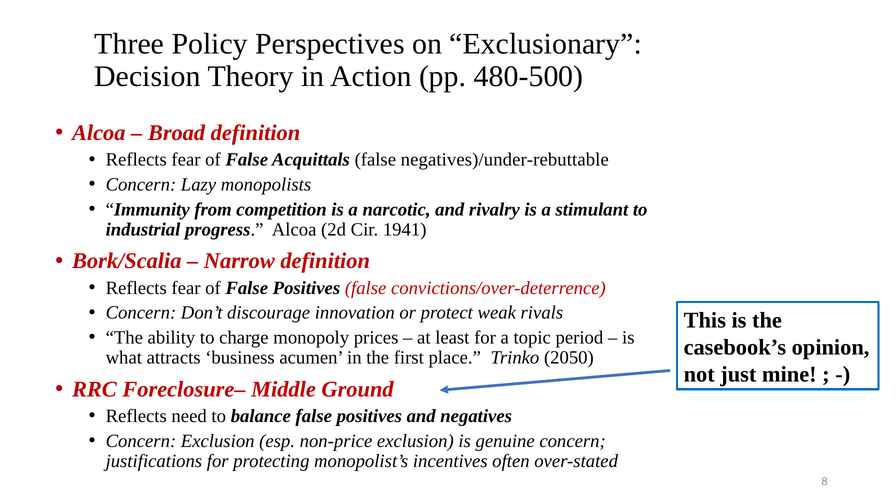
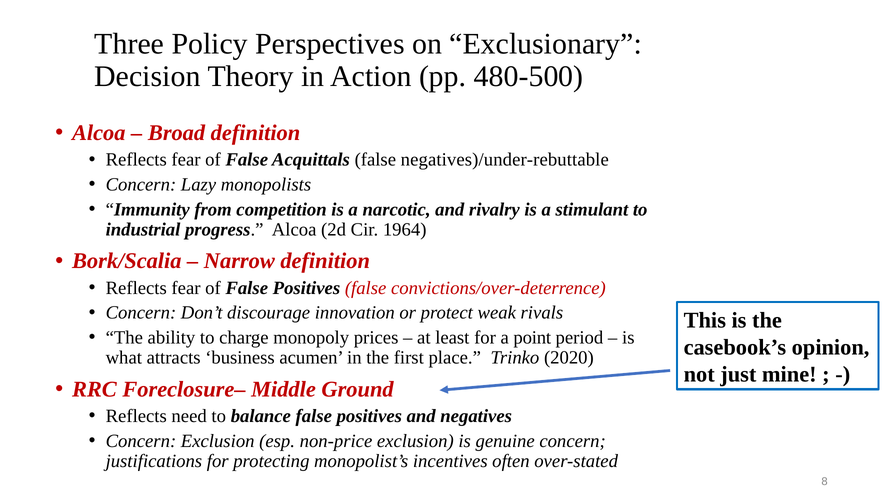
1941: 1941 -> 1964
topic: topic -> point
2050: 2050 -> 2020
